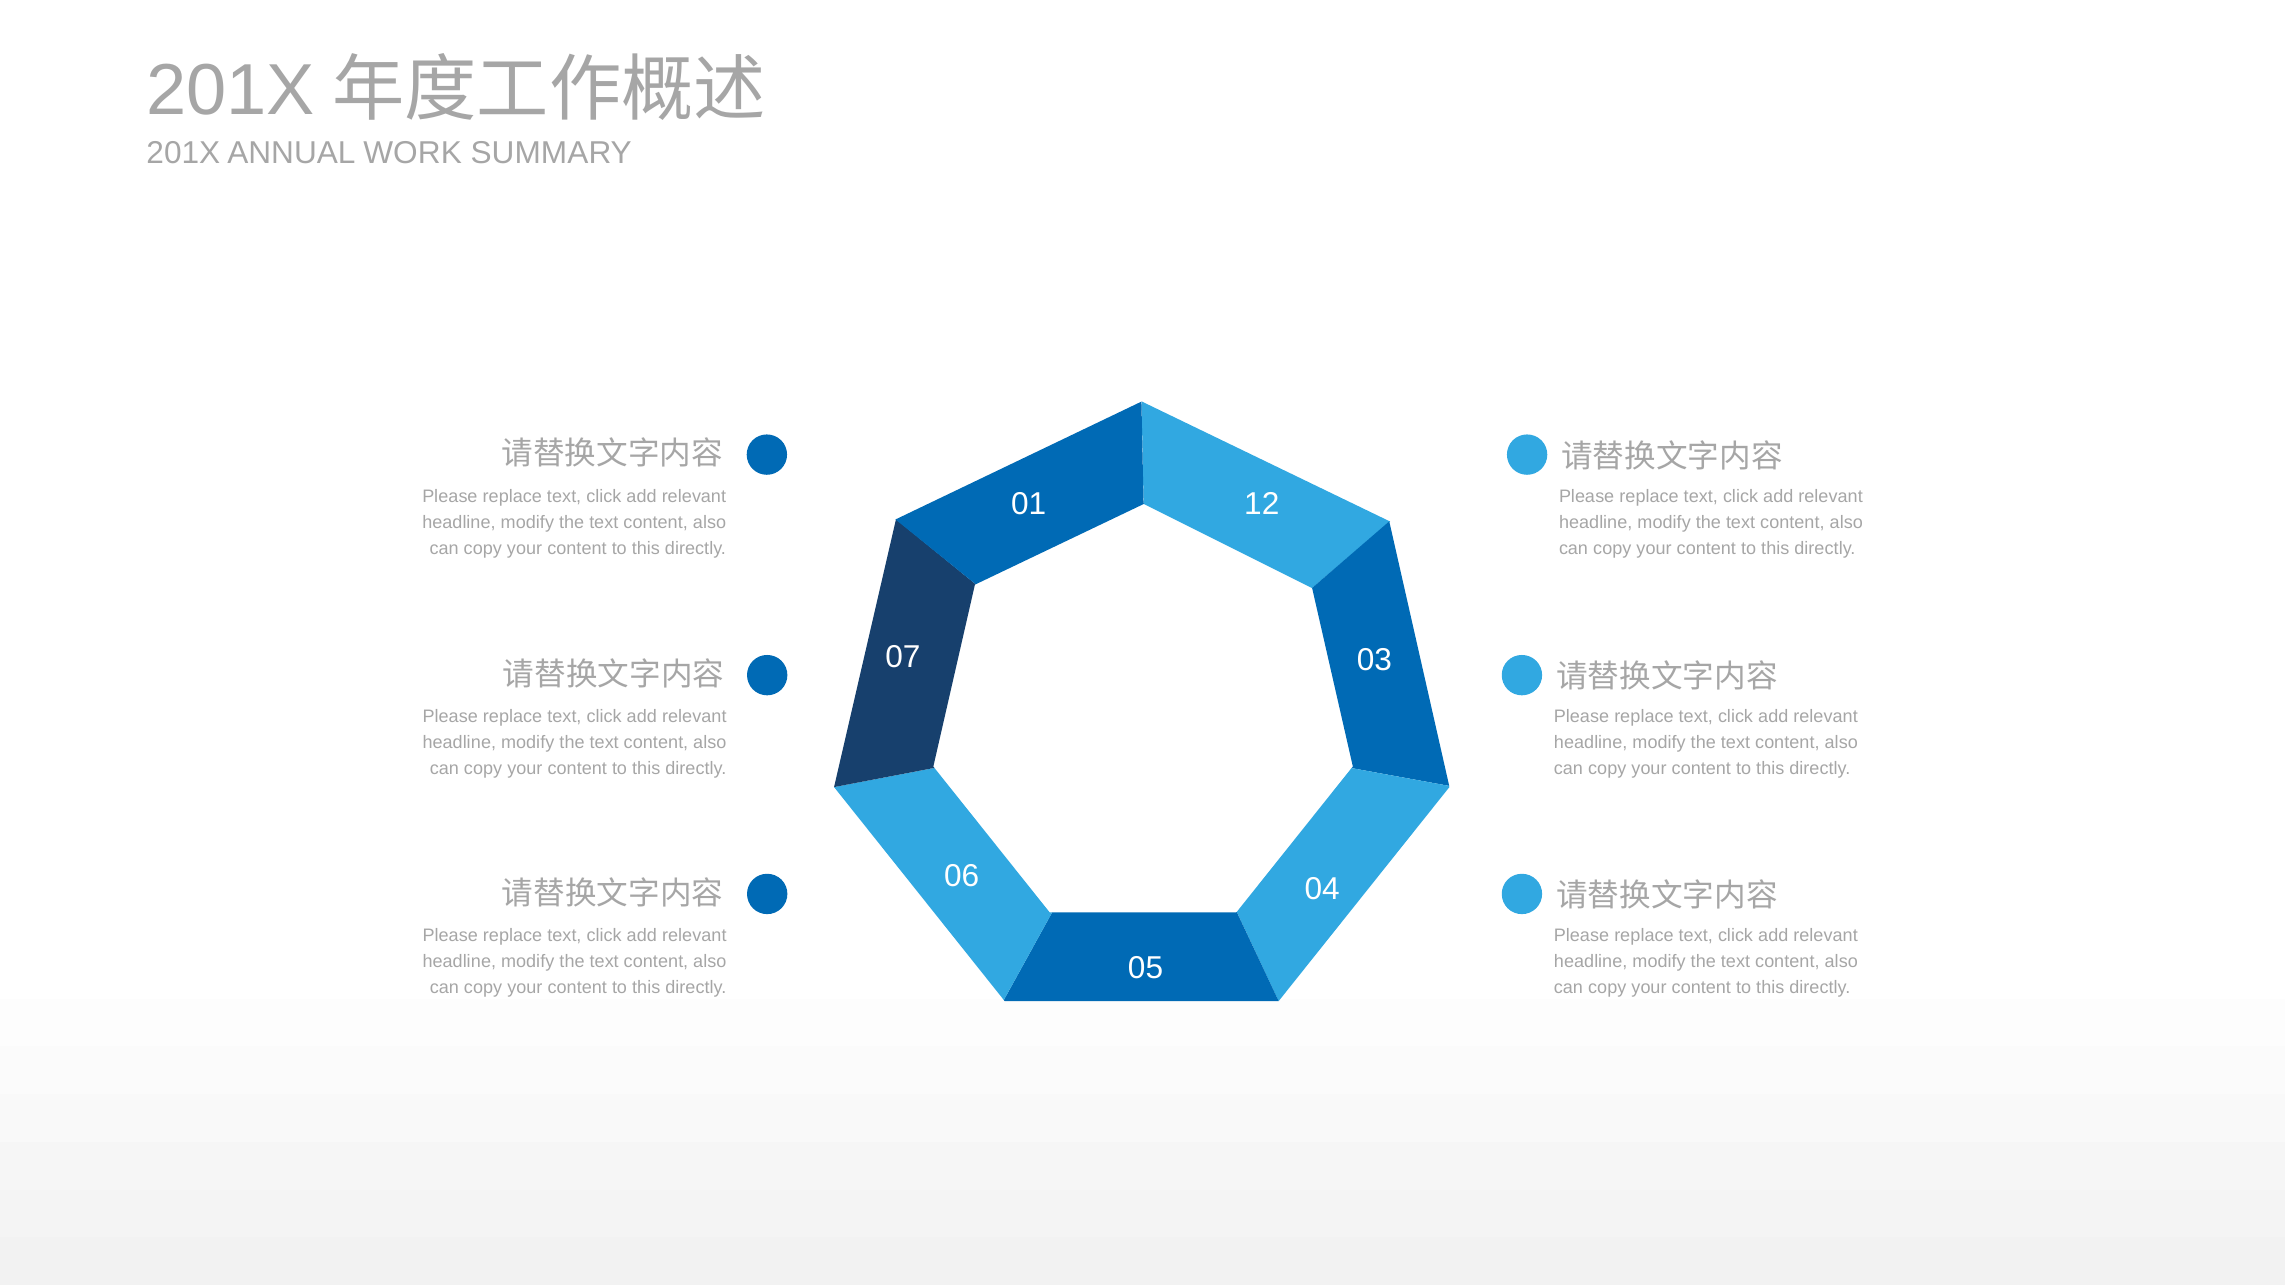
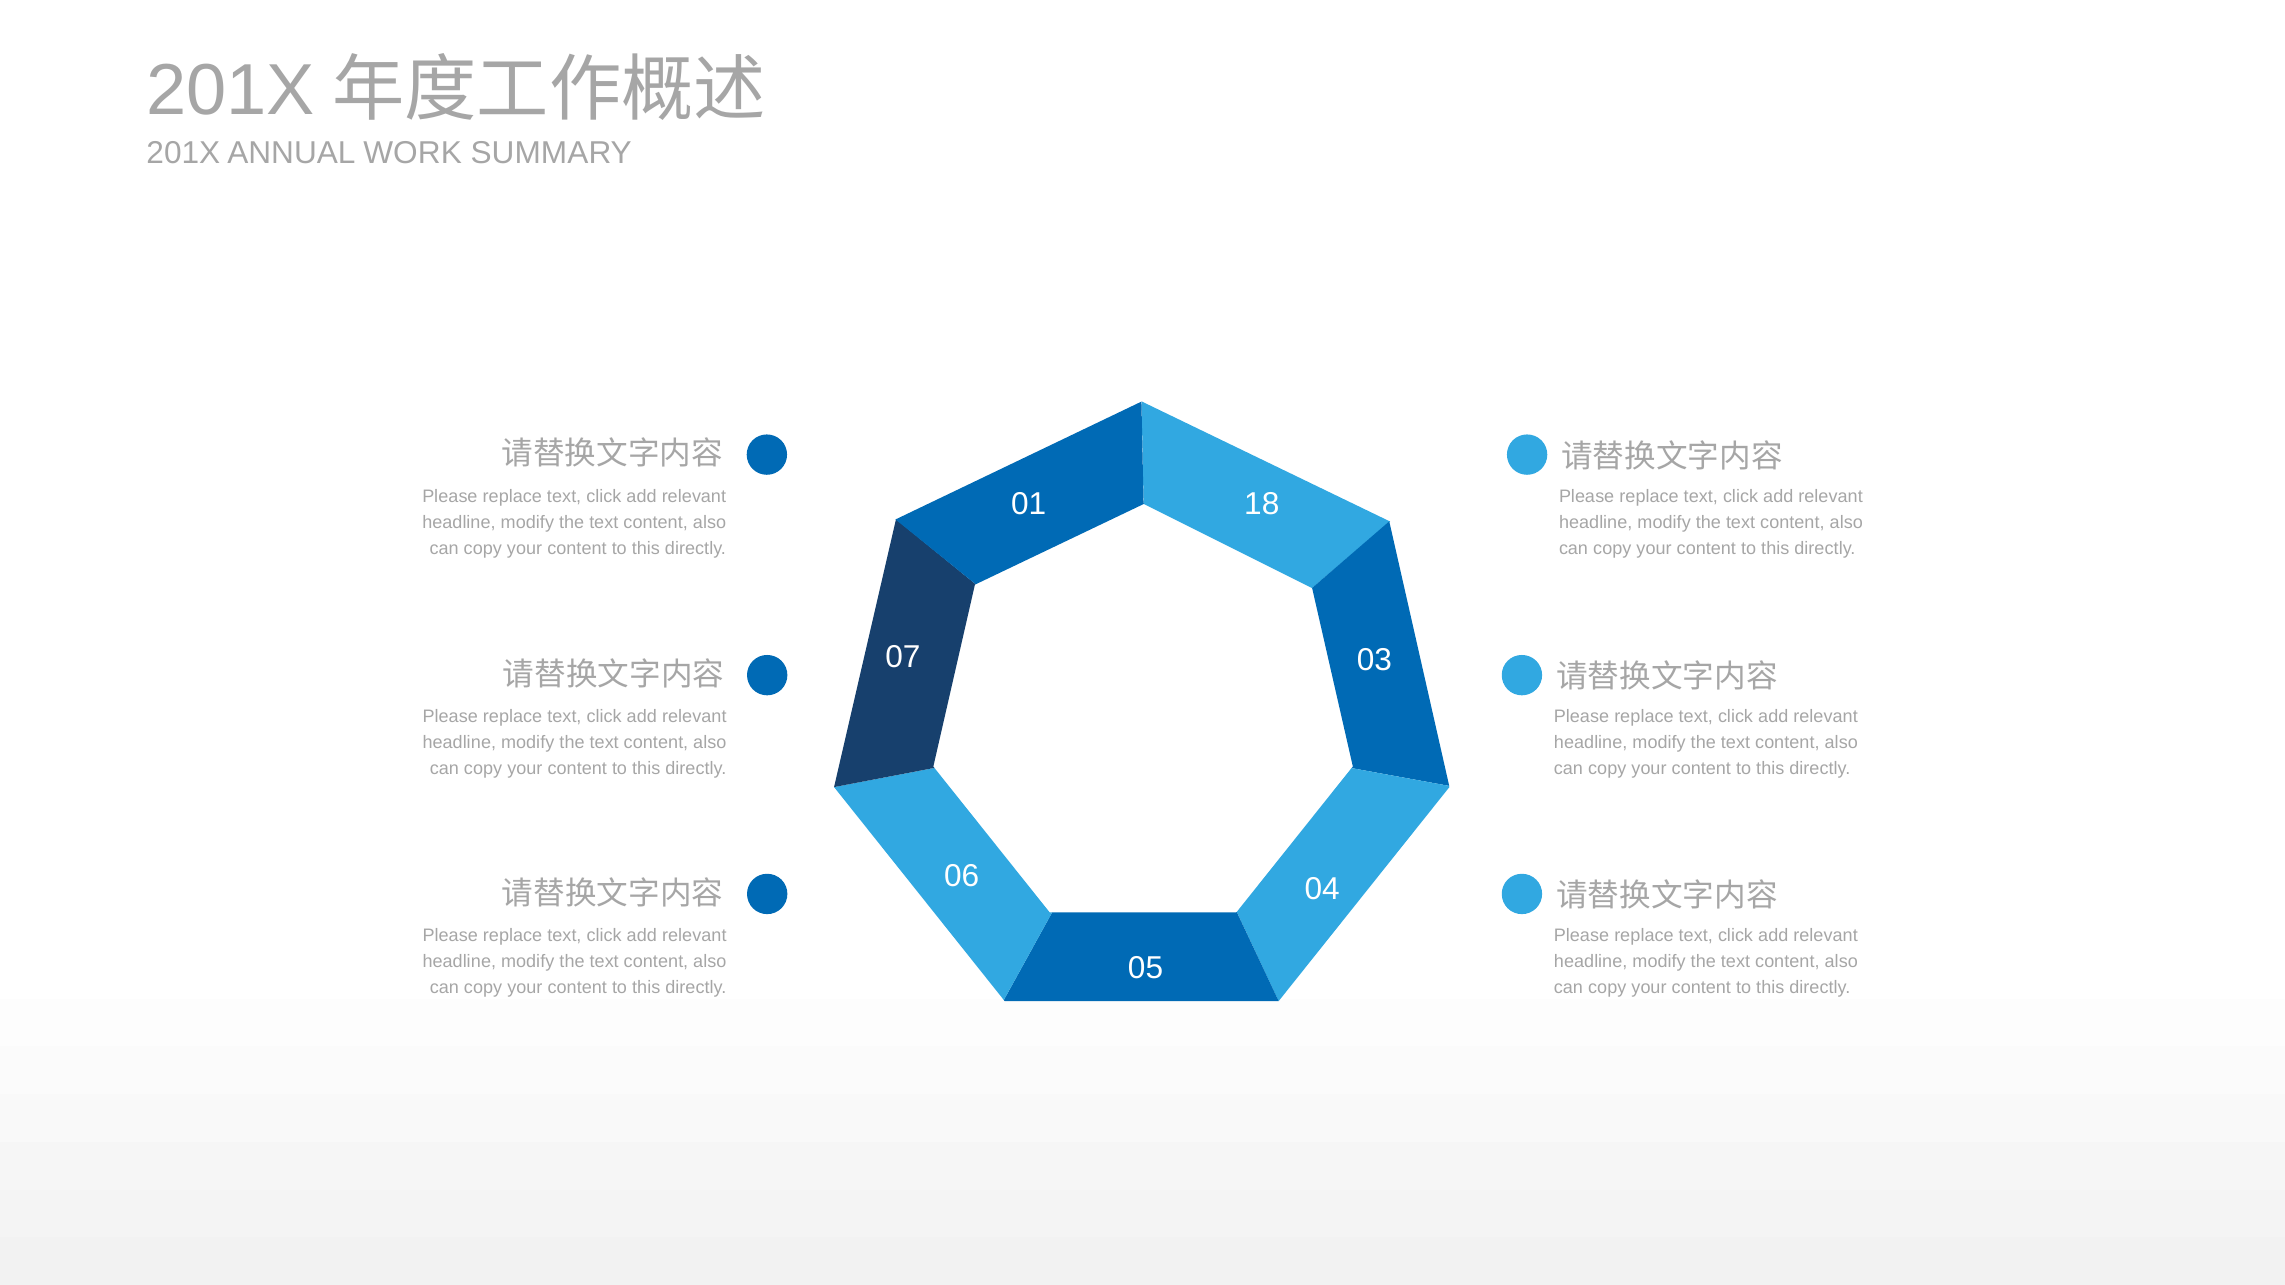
12: 12 -> 18
